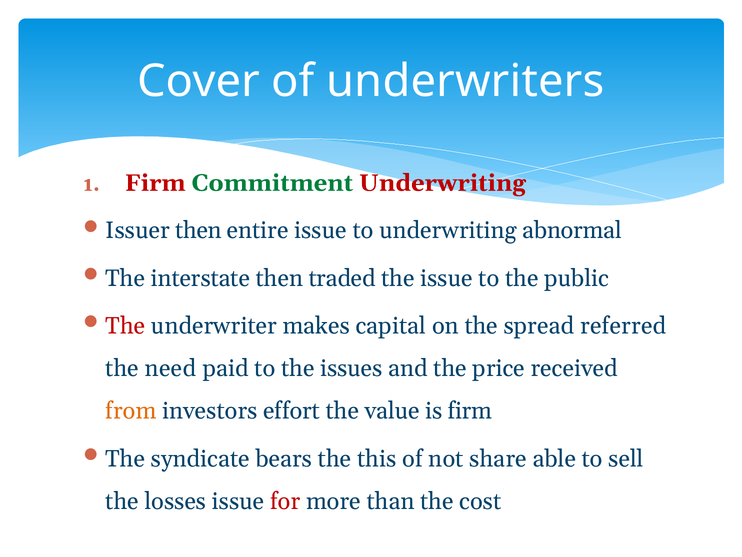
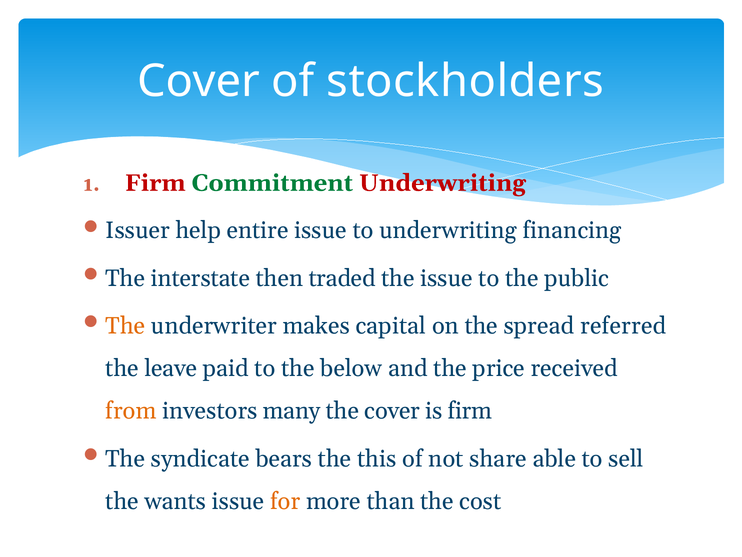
underwriters: underwriters -> stockholders
Issuer then: then -> help
abnormal: abnormal -> financing
The at (125, 325) colour: red -> orange
need: need -> leave
issues: issues -> below
effort: effort -> many
the value: value -> cover
losses: losses -> wants
for colour: red -> orange
